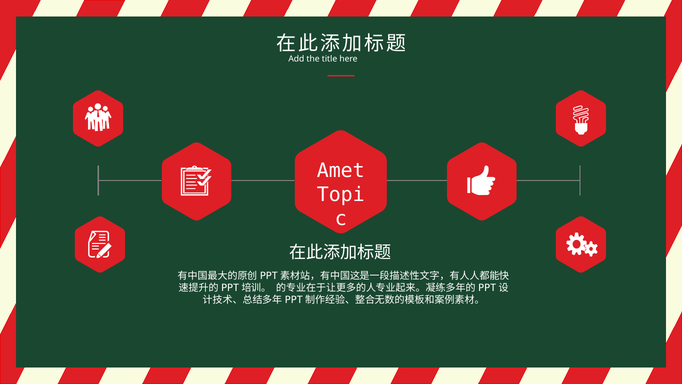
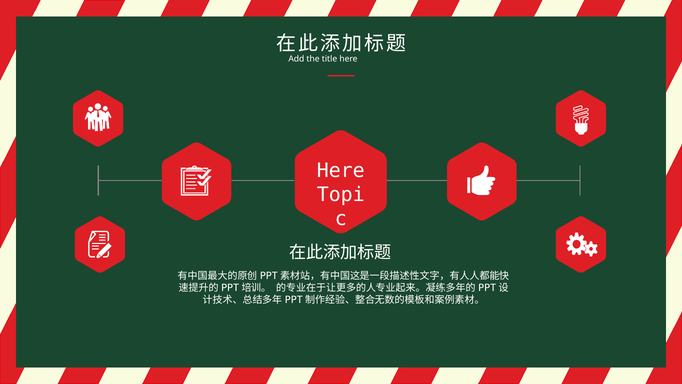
Amet at (341, 171): Amet -> Here
